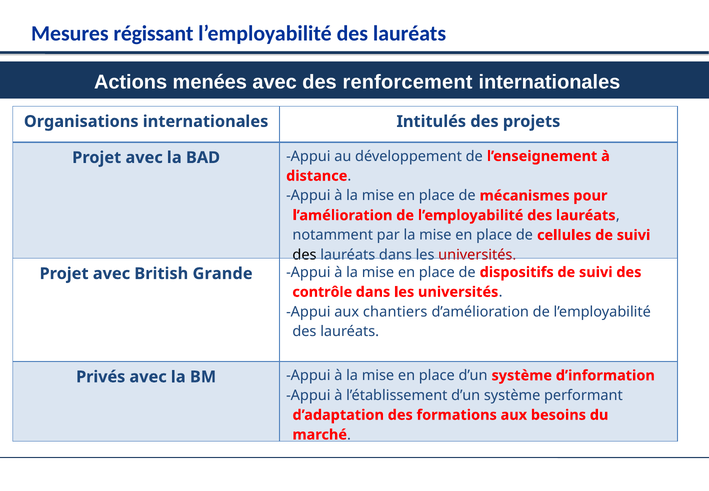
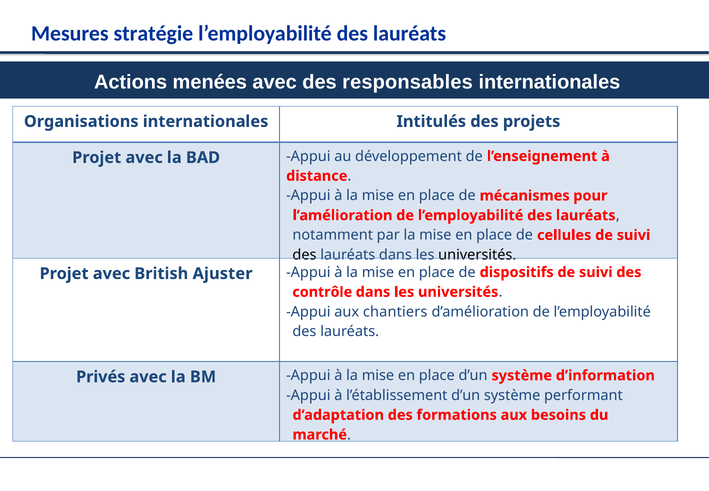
régissant: régissant -> stratégie
renforcement: renforcement -> responsables
universités at (477, 255) colour: red -> black
Grande: Grande -> Ajuster
